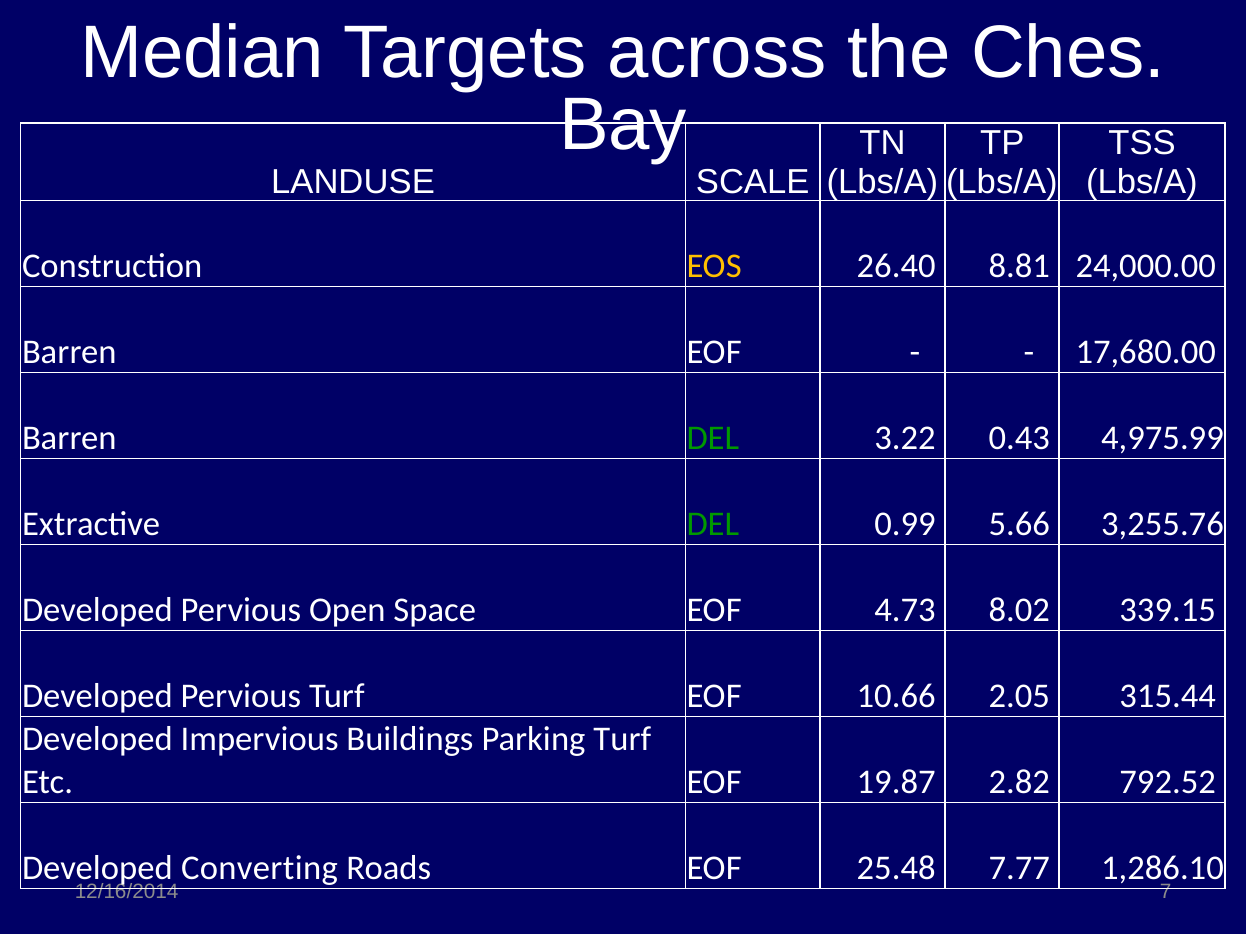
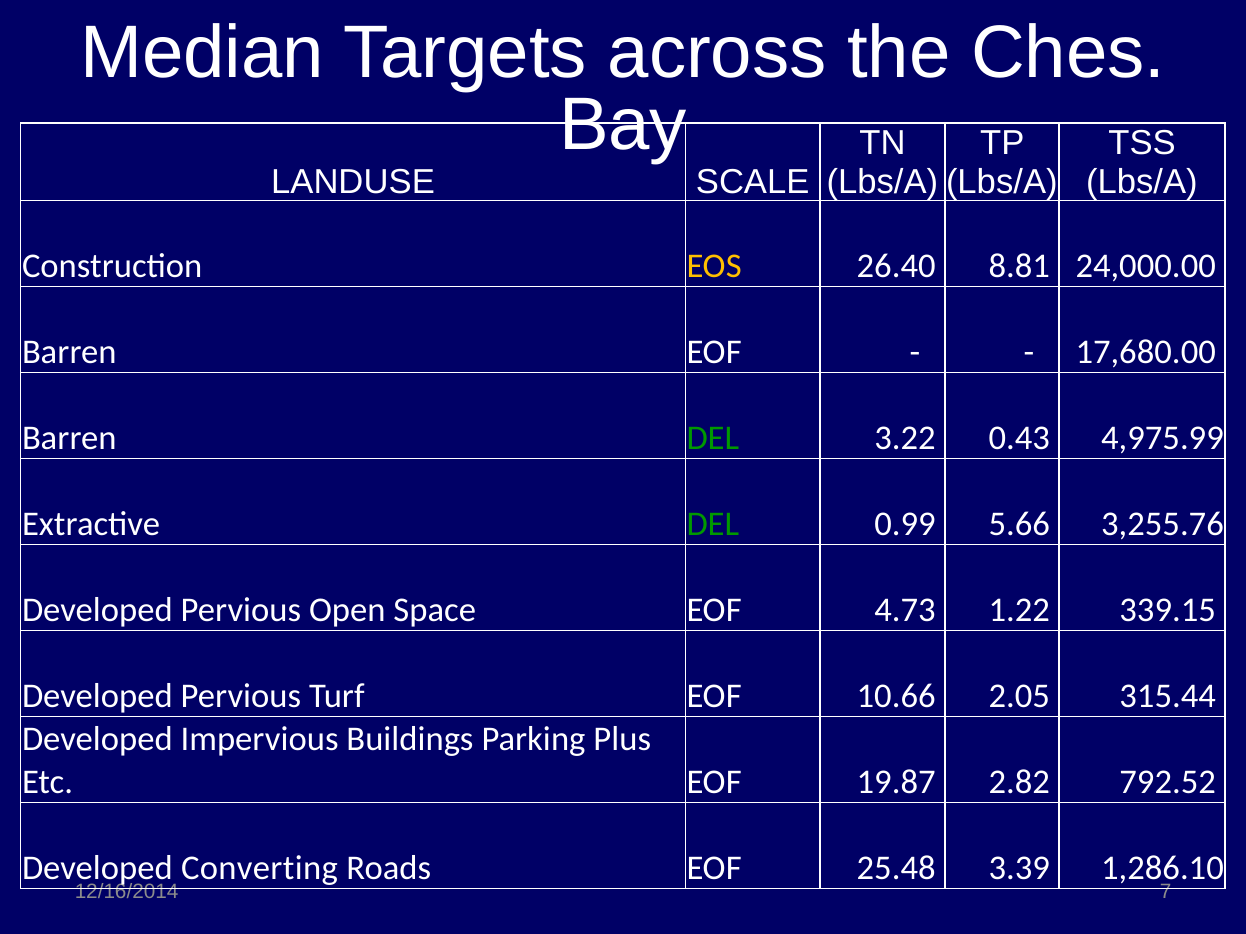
8.02: 8.02 -> 1.22
Parking Turf: Turf -> Plus
7.77: 7.77 -> 3.39
